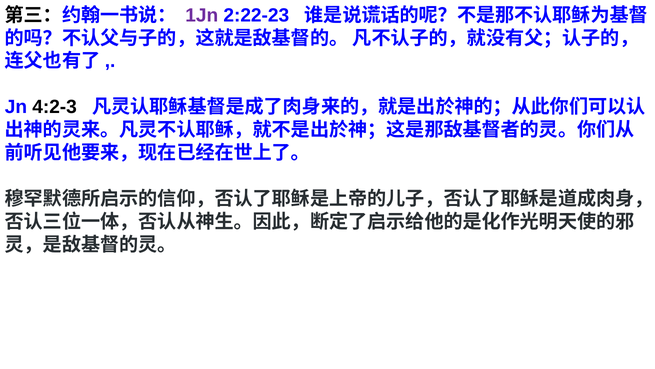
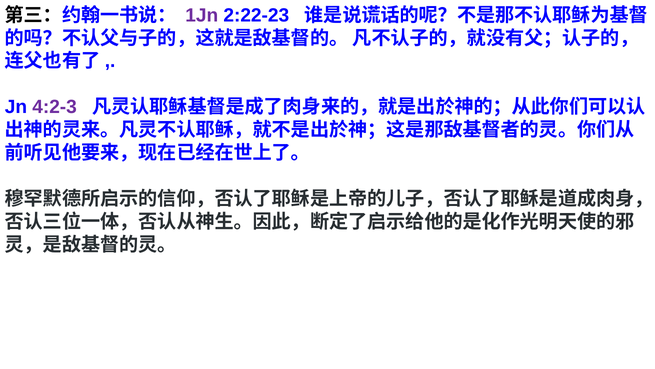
4:2-3 colour: black -> purple
